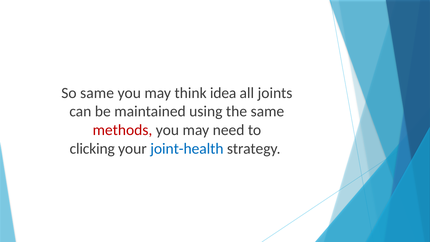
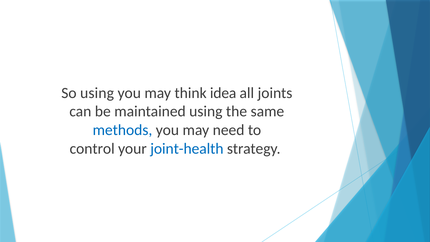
So same: same -> using
methods colour: red -> blue
clicking: clicking -> control
